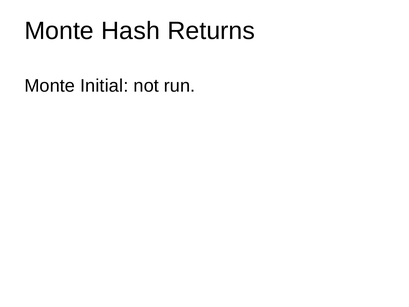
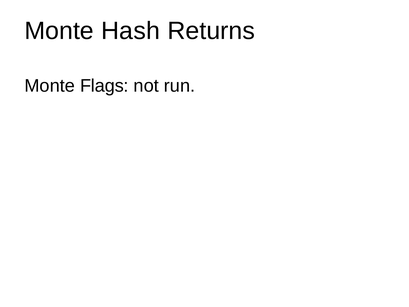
Initial: Initial -> Flags
